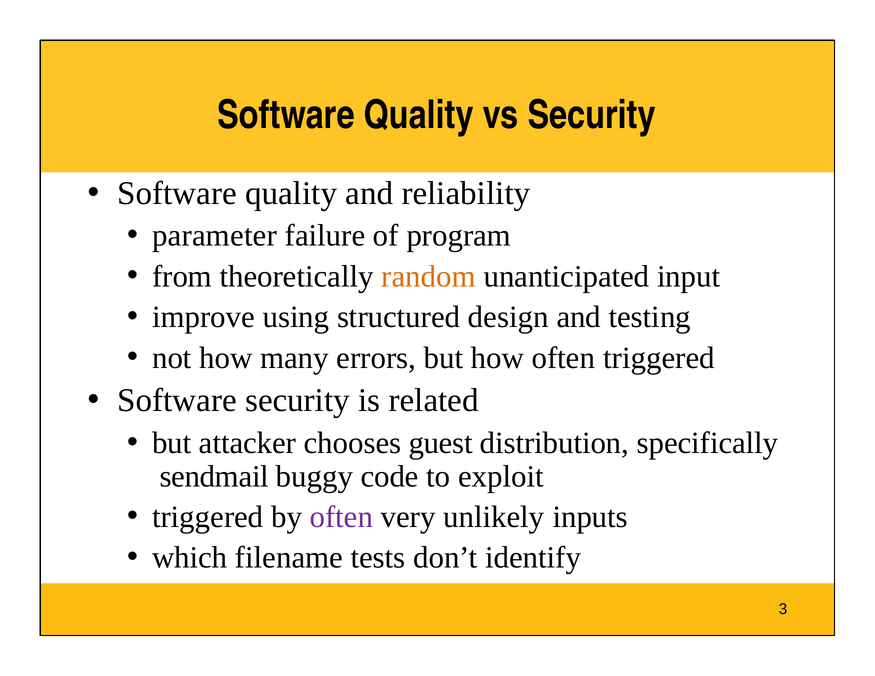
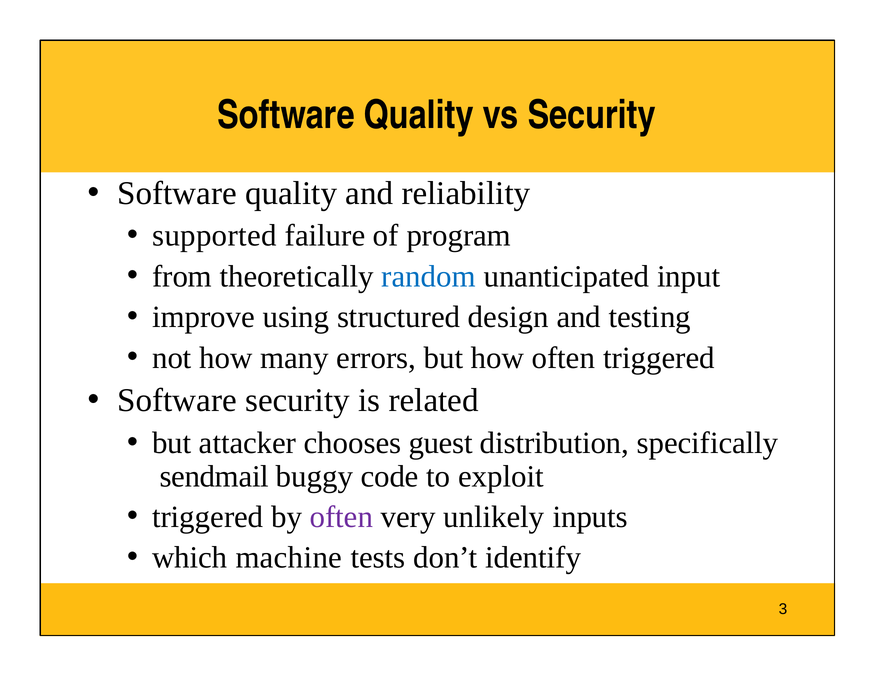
parameter: parameter -> supported
random colour: orange -> blue
filename: filename -> machine
